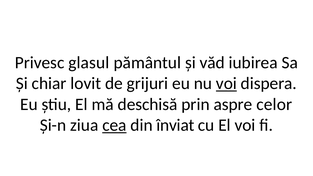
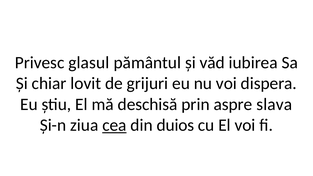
voi at (226, 84) underline: present -> none
celor: celor -> slava
înviat: înviat -> duios
